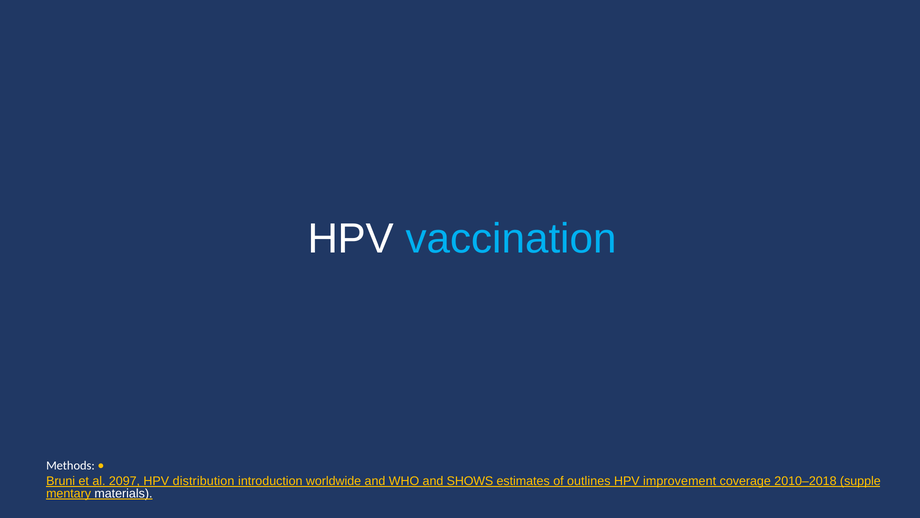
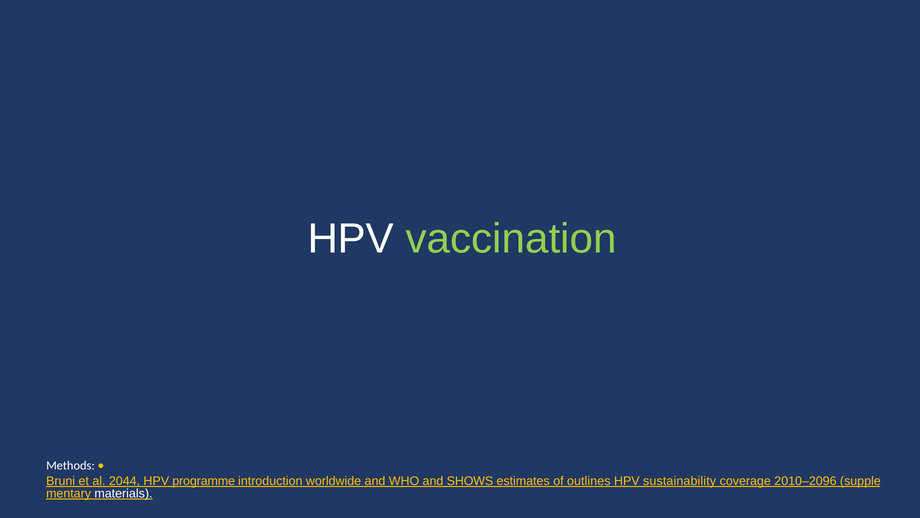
vaccination colour: light blue -> light green
2097: 2097 -> 2044
distribution: distribution -> programme
improvement: improvement -> sustainability
2010–2018: 2010–2018 -> 2010–2096
